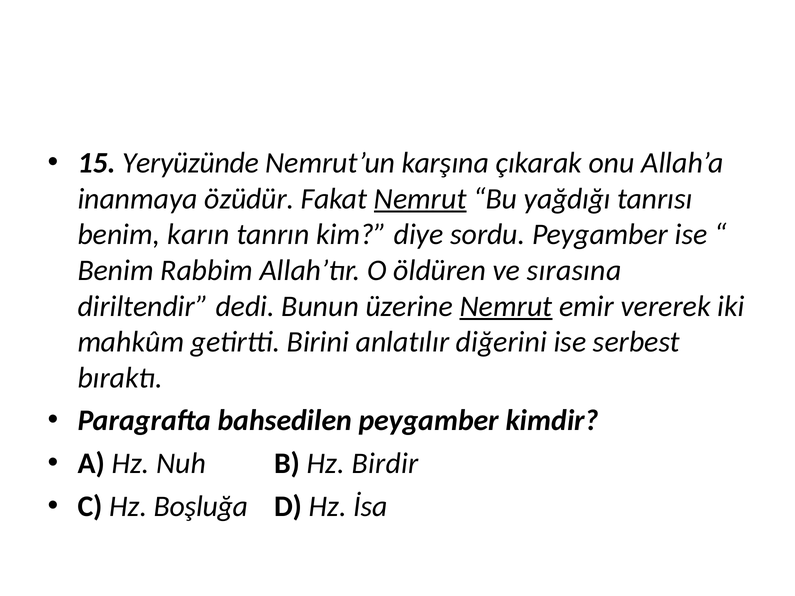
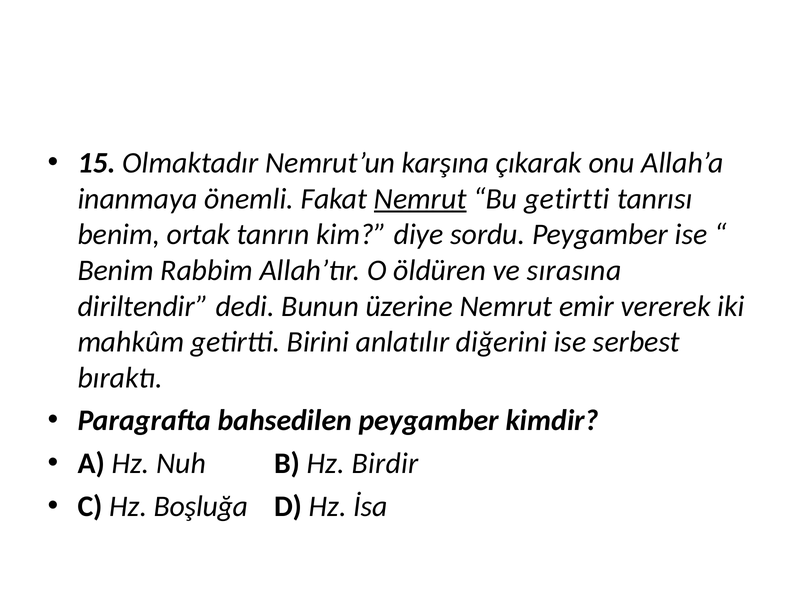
Yeryüzünde: Yeryüzünde -> Olmaktadır
özüdür: özüdür -> önemli
Bu yağdığı: yağdığı -> getirtti
karın: karın -> ortak
Nemrut at (506, 306) underline: present -> none
